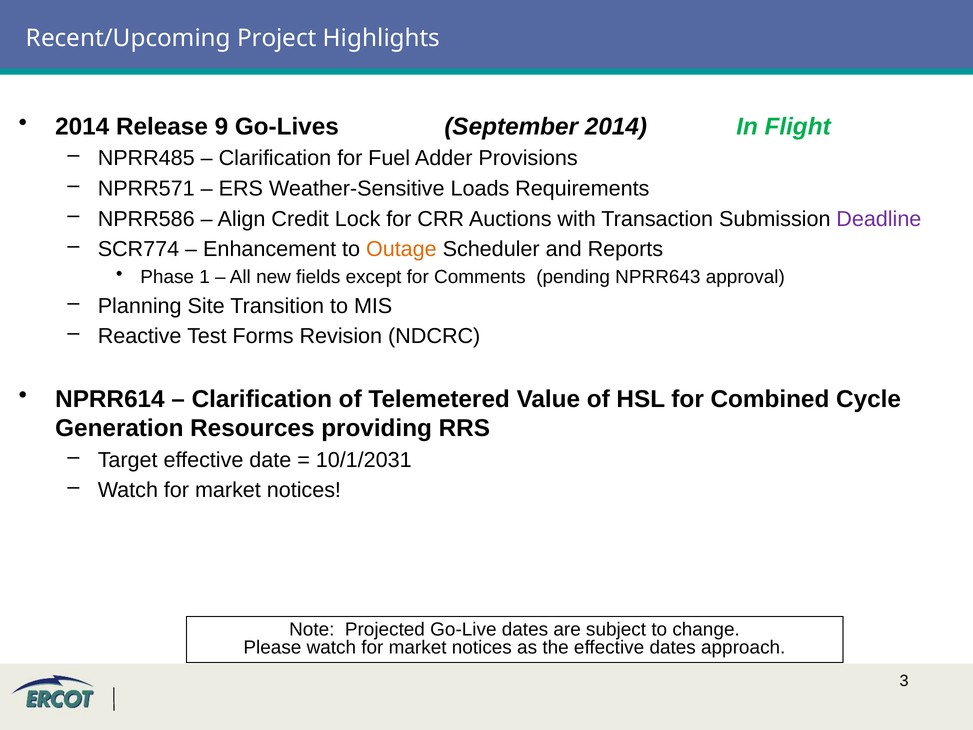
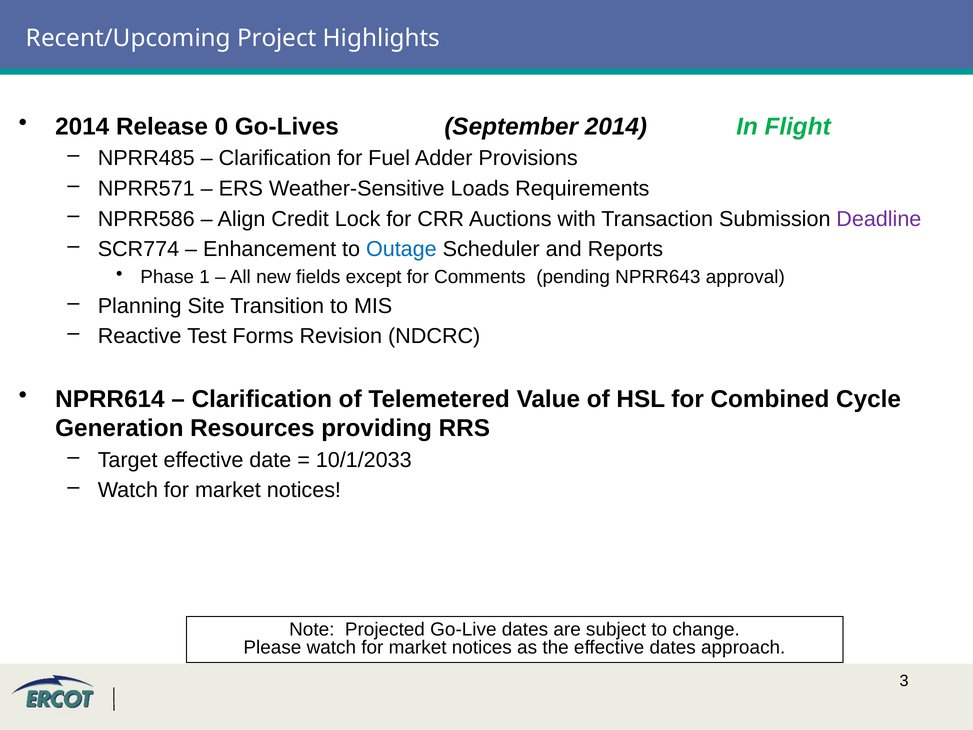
9: 9 -> 0
Outage colour: orange -> blue
10/1/2031: 10/1/2031 -> 10/1/2033
